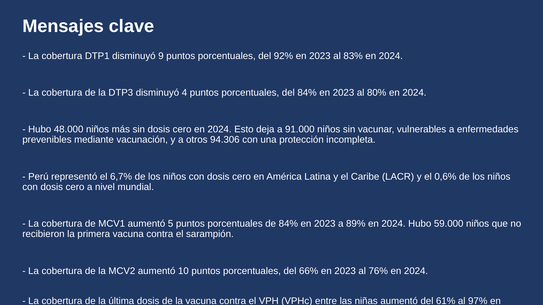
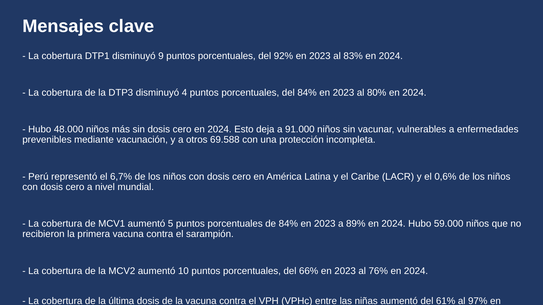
94.306: 94.306 -> 69.588
